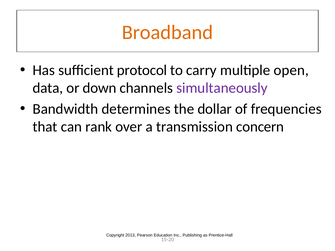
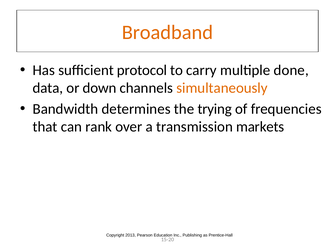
open: open -> done
simultaneously colour: purple -> orange
dollar: dollar -> trying
concern: concern -> markets
